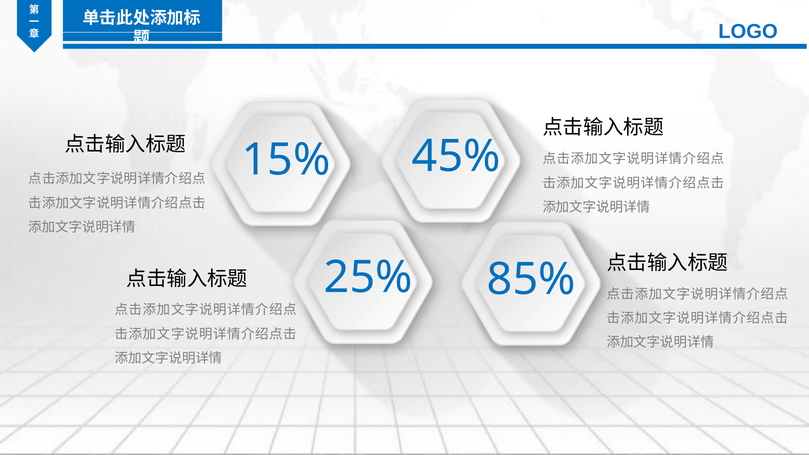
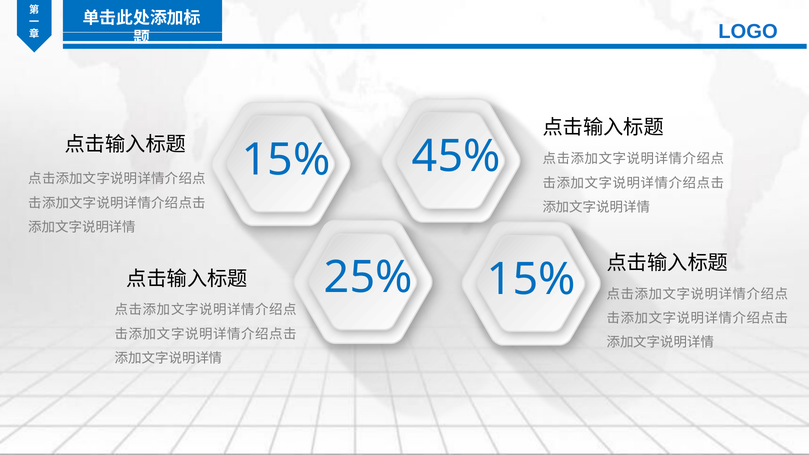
85% at (531, 279): 85% -> 15%
